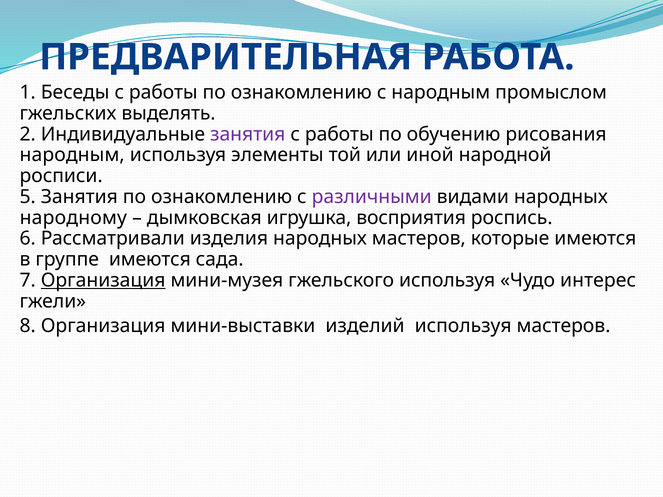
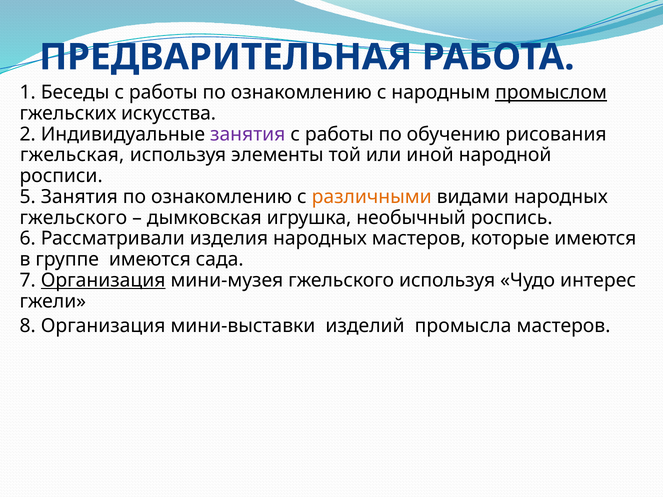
промыслом underline: none -> present
выделять: выделять -> искусства
народным at (72, 155): народным -> гжельская
различными colour: purple -> orange
народному at (73, 218): народному -> гжельского
восприятия: восприятия -> необычный
изделий используя: используя -> промысла
